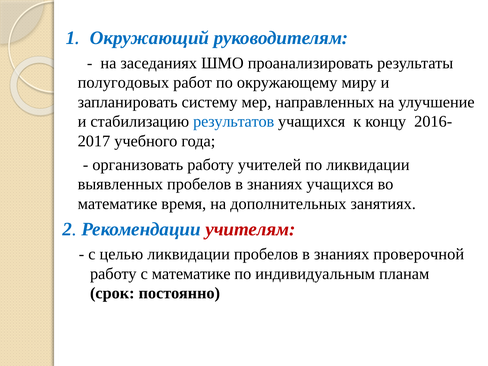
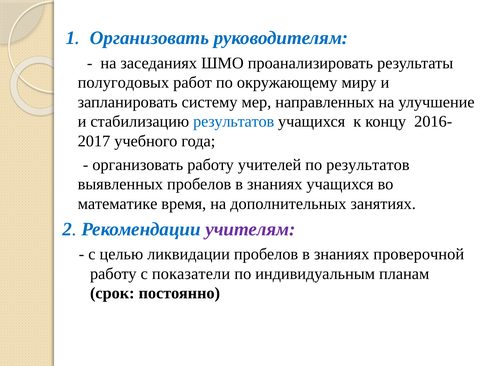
Окружающий at (149, 38): Окружающий -> Организовать
по ликвидации: ликвидации -> результатов
учителям colour: red -> purple
с математике: математике -> показатели
